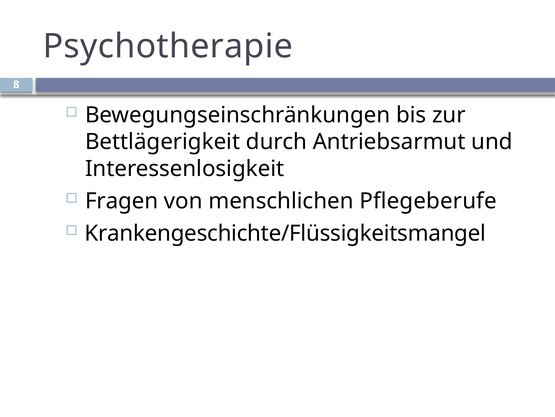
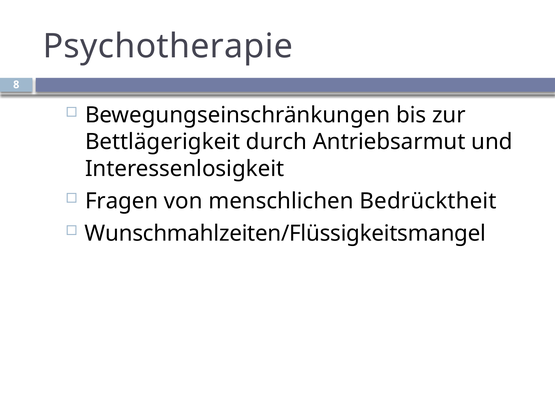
Pflegeberufe: Pflegeberufe -> Bedrücktheit
Krankengeschichte/Flüssigkeitsmangel: Krankengeschichte/Flüssigkeitsmangel -> Wunschmahlzeiten/Flüssigkeitsmangel
